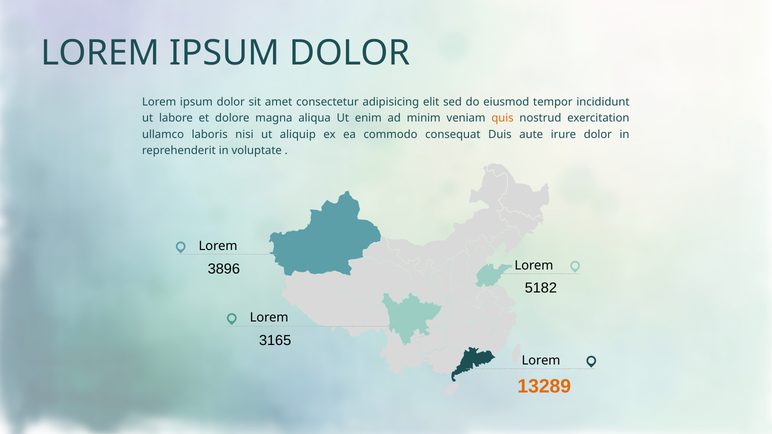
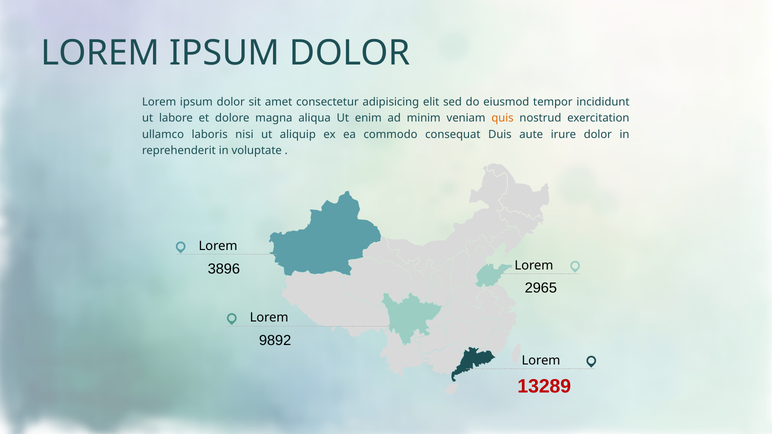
5182: 5182 -> 2965
3165: 3165 -> 9892
13289 colour: orange -> red
